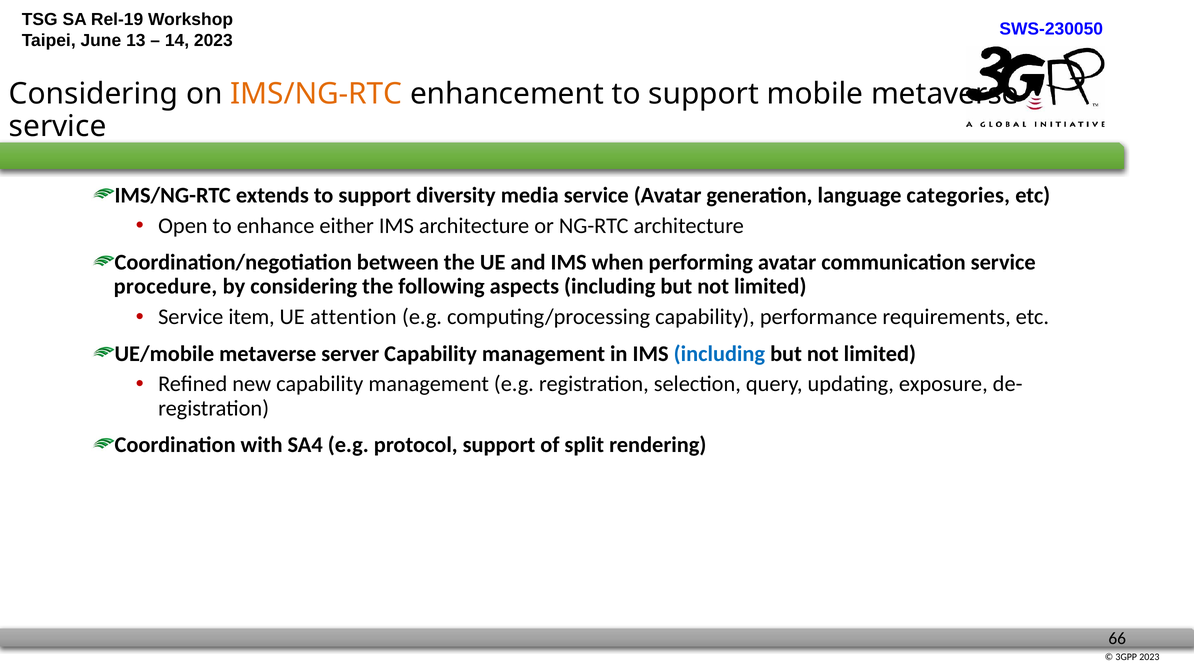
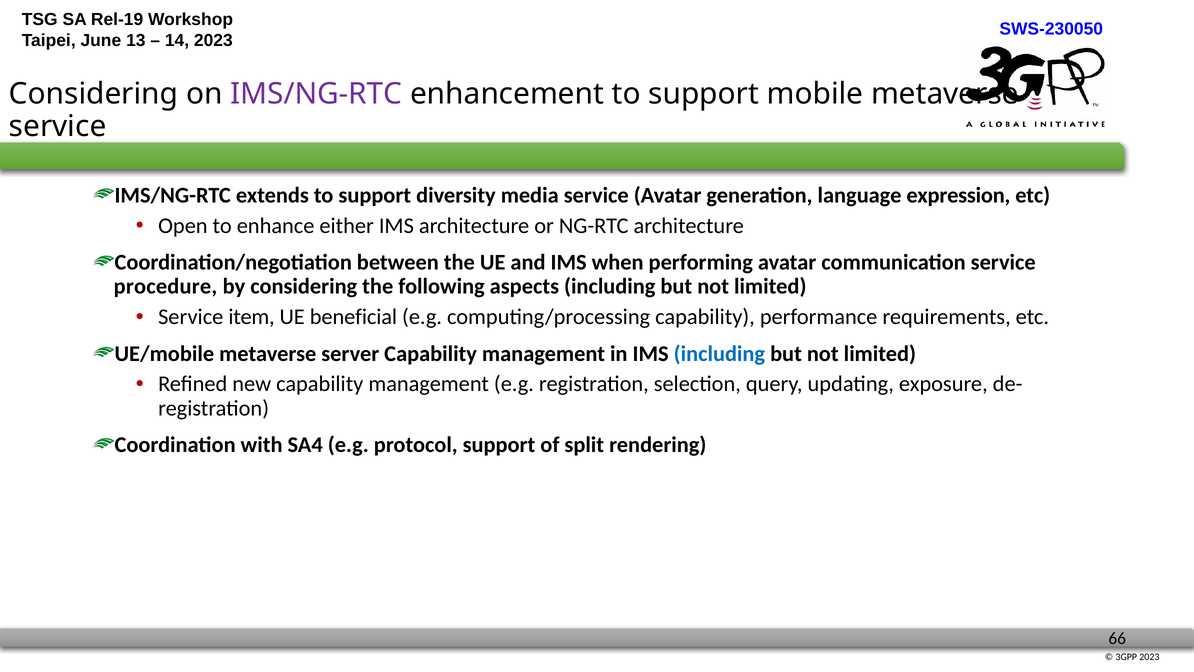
IMS/NG-RTC at (316, 94) colour: orange -> purple
categories: categories -> expression
attention: attention -> beneficial
